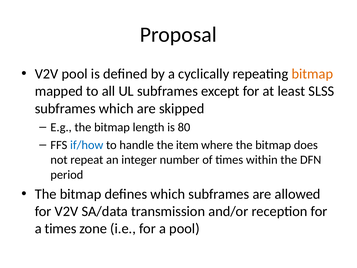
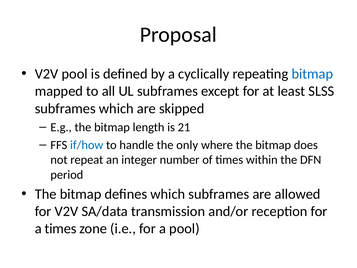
bitmap at (312, 74) colour: orange -> blue
80: 80 -> 21
item: item -> only
